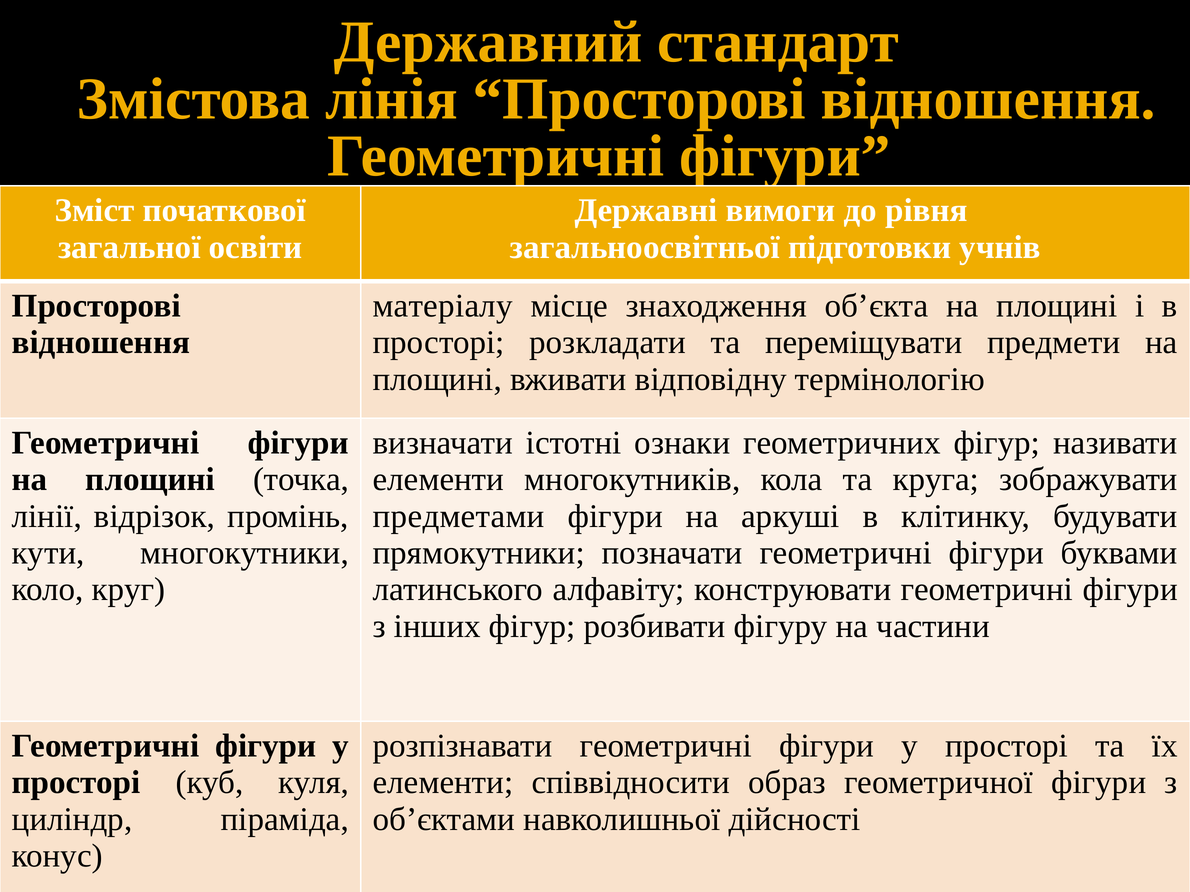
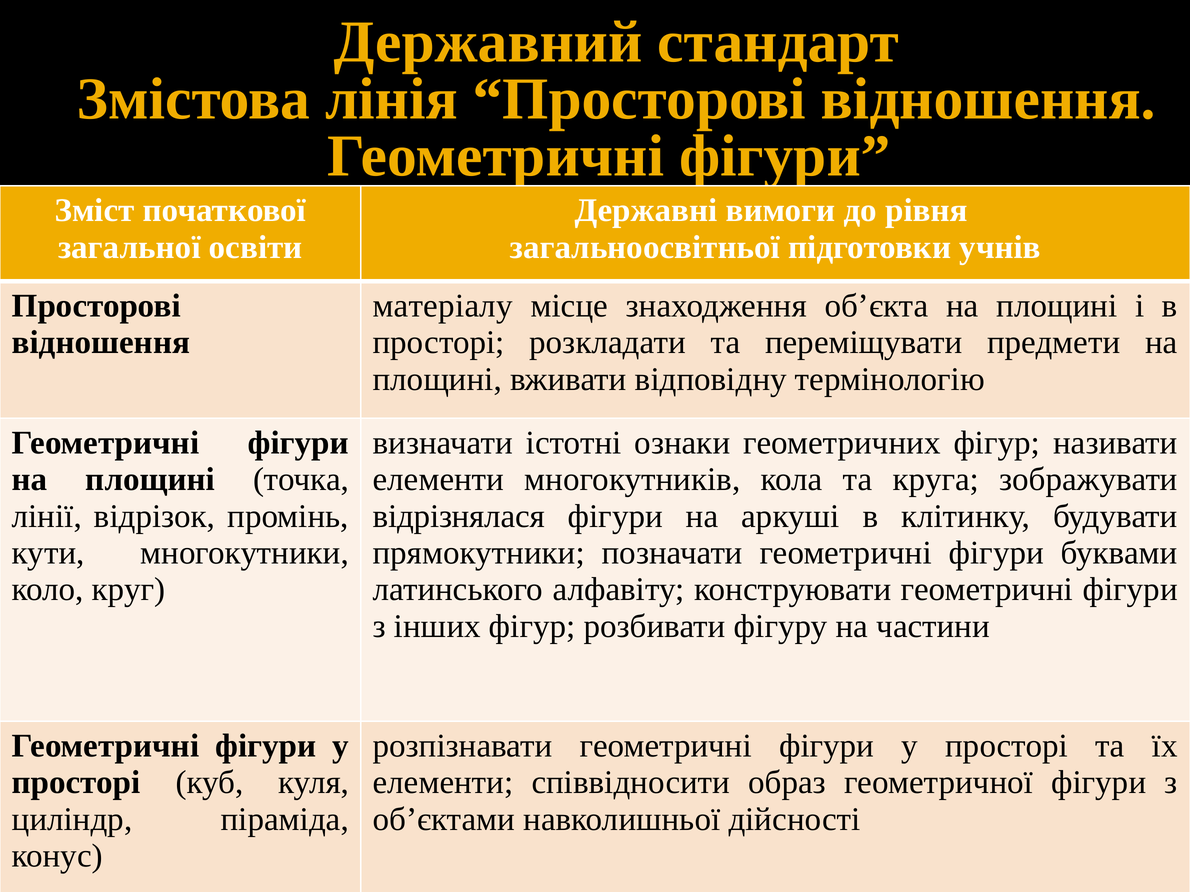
предметами: предметами -> відрізнялася
